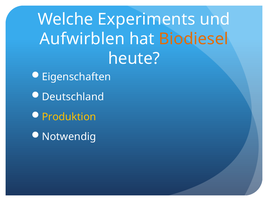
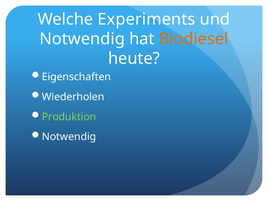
Aufwirblen at (82, 39): Aufwirblen -> Notwendig
Deutschland: Deutschland -> Wiederholen
Produktion colour: yellow -> light green
